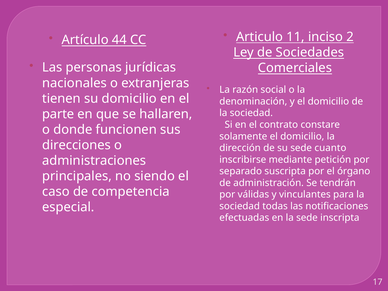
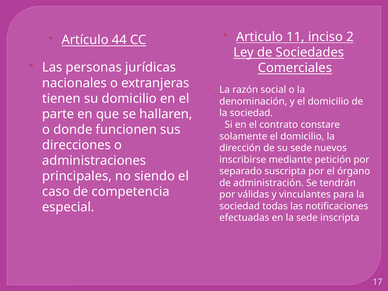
cuanto: cuanto -> nuevos
